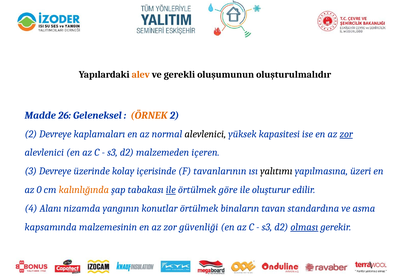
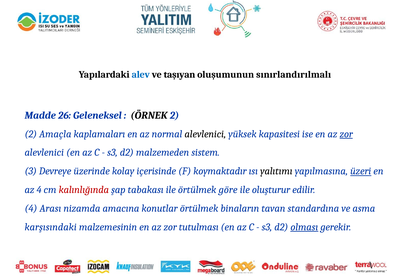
alev colour: orange -> blue
gerekli: gerekli -> taşıyan
oluşturulmalıdır: oluşturulmalıdır -> sınırlandırılmalı
ÖRNEK colour: orange -> black
2 Devreye: Devreye -> Amaçla
içeren: içeren -> sistem
tavanlarının: tavanlarının -> koymaktadır
üzeri underline: none -> present
az 0: 0 -> 4
kalınlığında colour: orange -> red
ile at (171, 189) underline: present -> none
Alanı: Alanı -> Arası
yangının: yangının -> amacına
kapsamında: kapsamında -> karşısındaki
güvenliği: güvenliği -> tutulması
